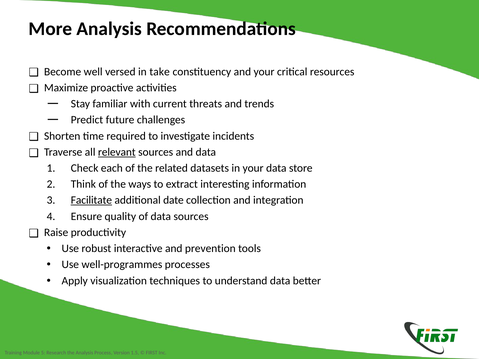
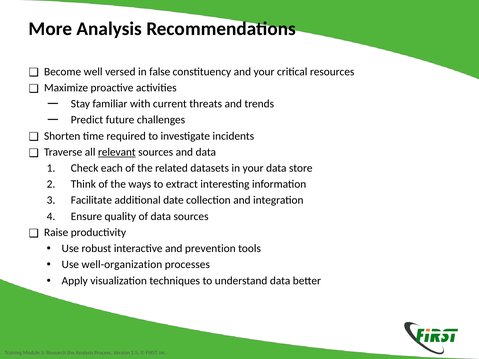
take: take -> false
Facilitate underline: present -> none
well-programmes: well-programmes -> well-organization
